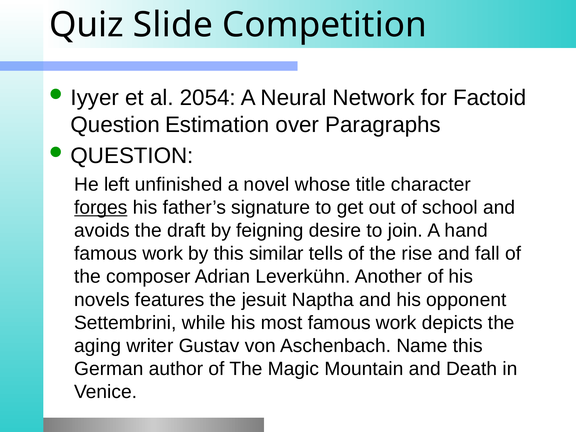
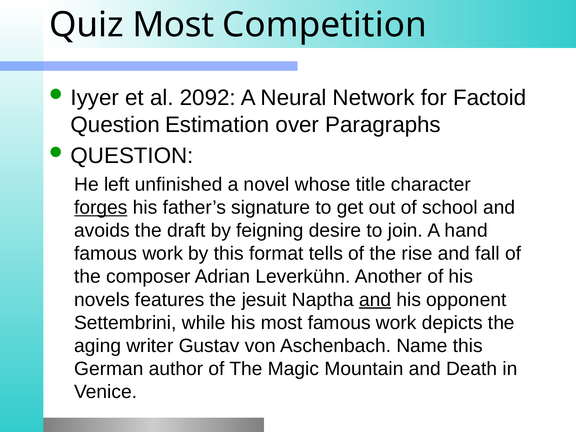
Quiz Slide: Slide -> Most
2054: 2054 -> 2092
similar: similar -> format
and at (375, 300) underline: none -> present
